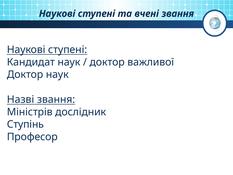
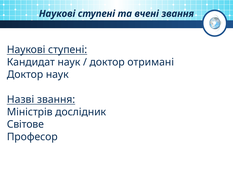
важливої: важливої -> отримані
Ступінь: Ступінь -> Світове
